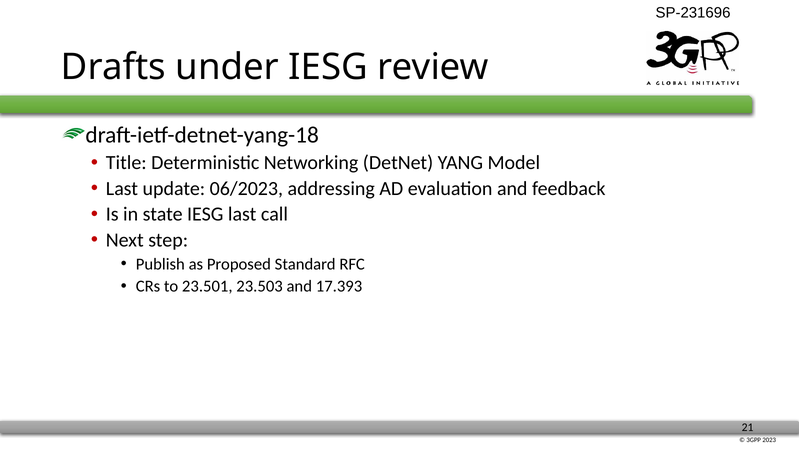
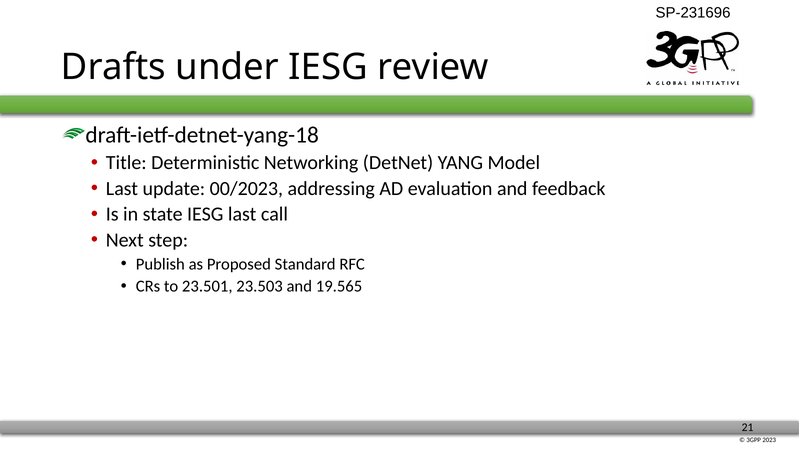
06/2023: 06/2023 -> 00/2023
17.393: 17.393 -> 19.565
